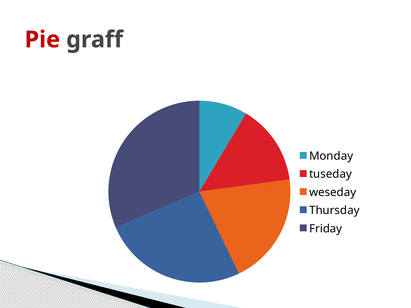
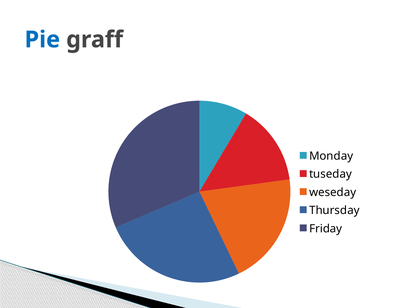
Pie colour: red -> blue
